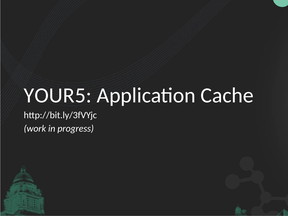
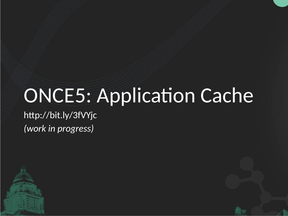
YOUR5: YOUR5 -> ONCE5
